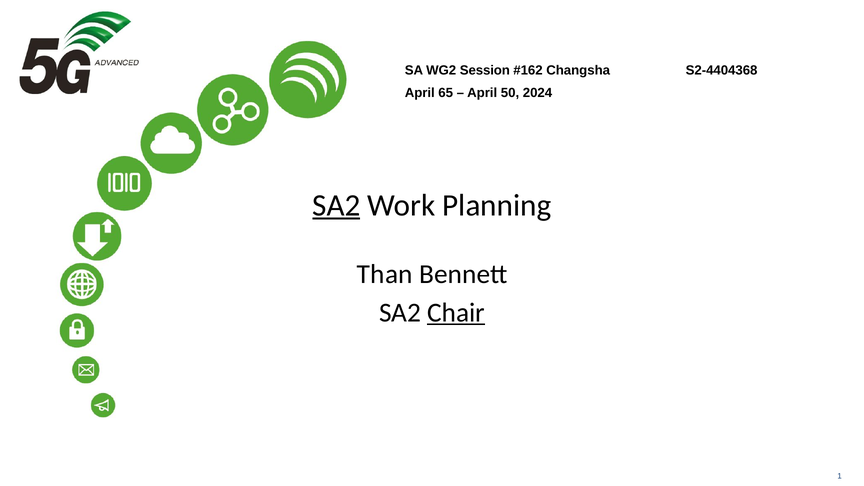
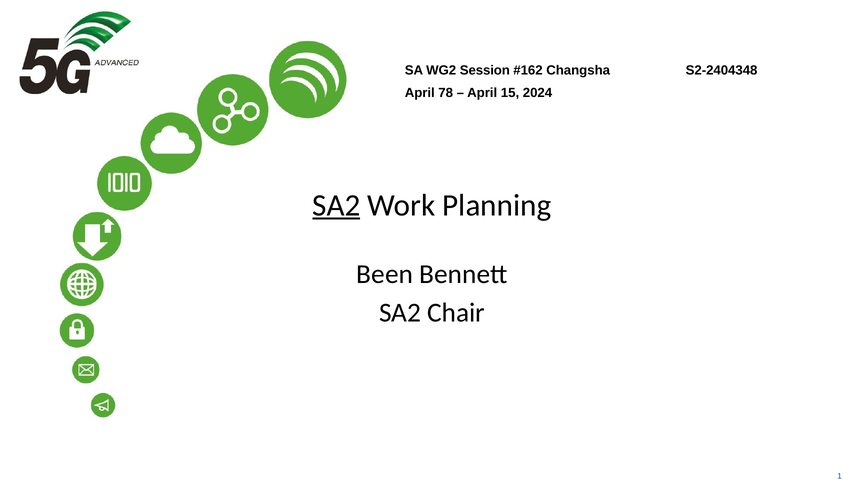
S2-4404368: S2-4404368 -> S2-2404348
65: 65 -> 78
50: 50 -> 15
Than: Than -> Been
Chair underline: present -> none
